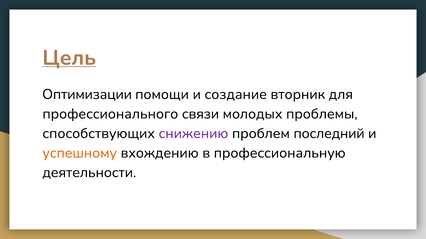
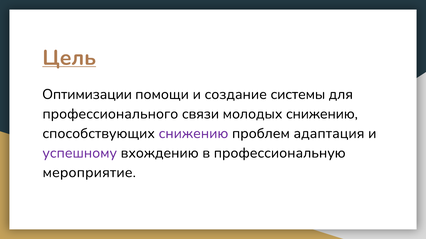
вторник: вторник -> системы
молодых проблемы: проблемы -> снижению
последний: последний -> адаптация
успешному colour: orange -> purple
деятельности: деятельности -> мероприятие
